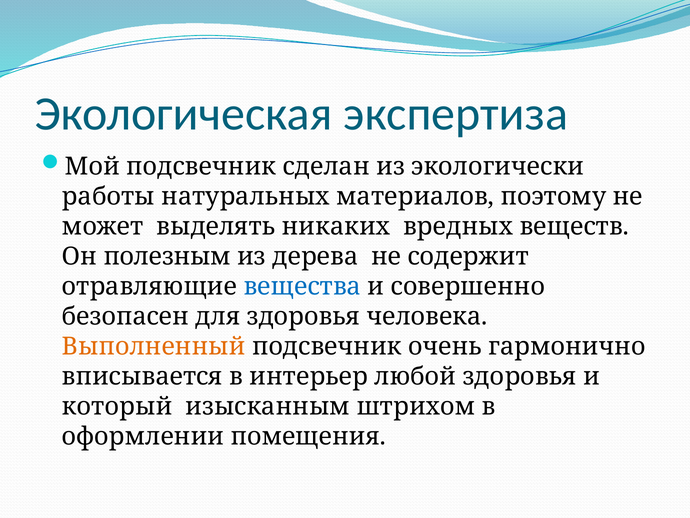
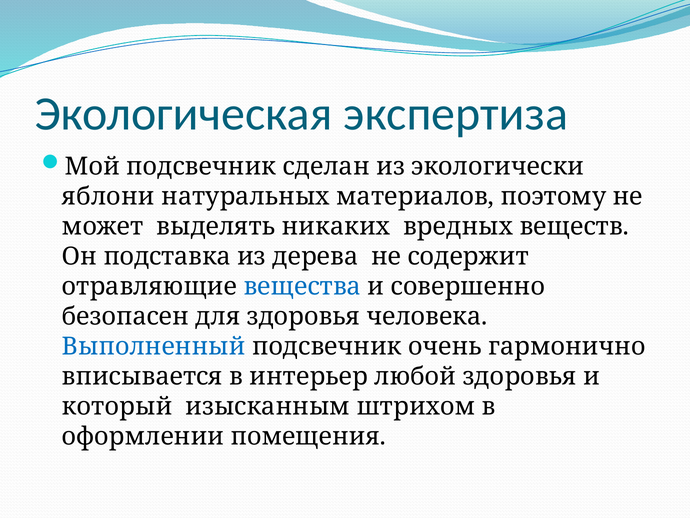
работы: работы -> яблони
полезным: полезным -> подставка
Выполненный colour: orange -> blue
